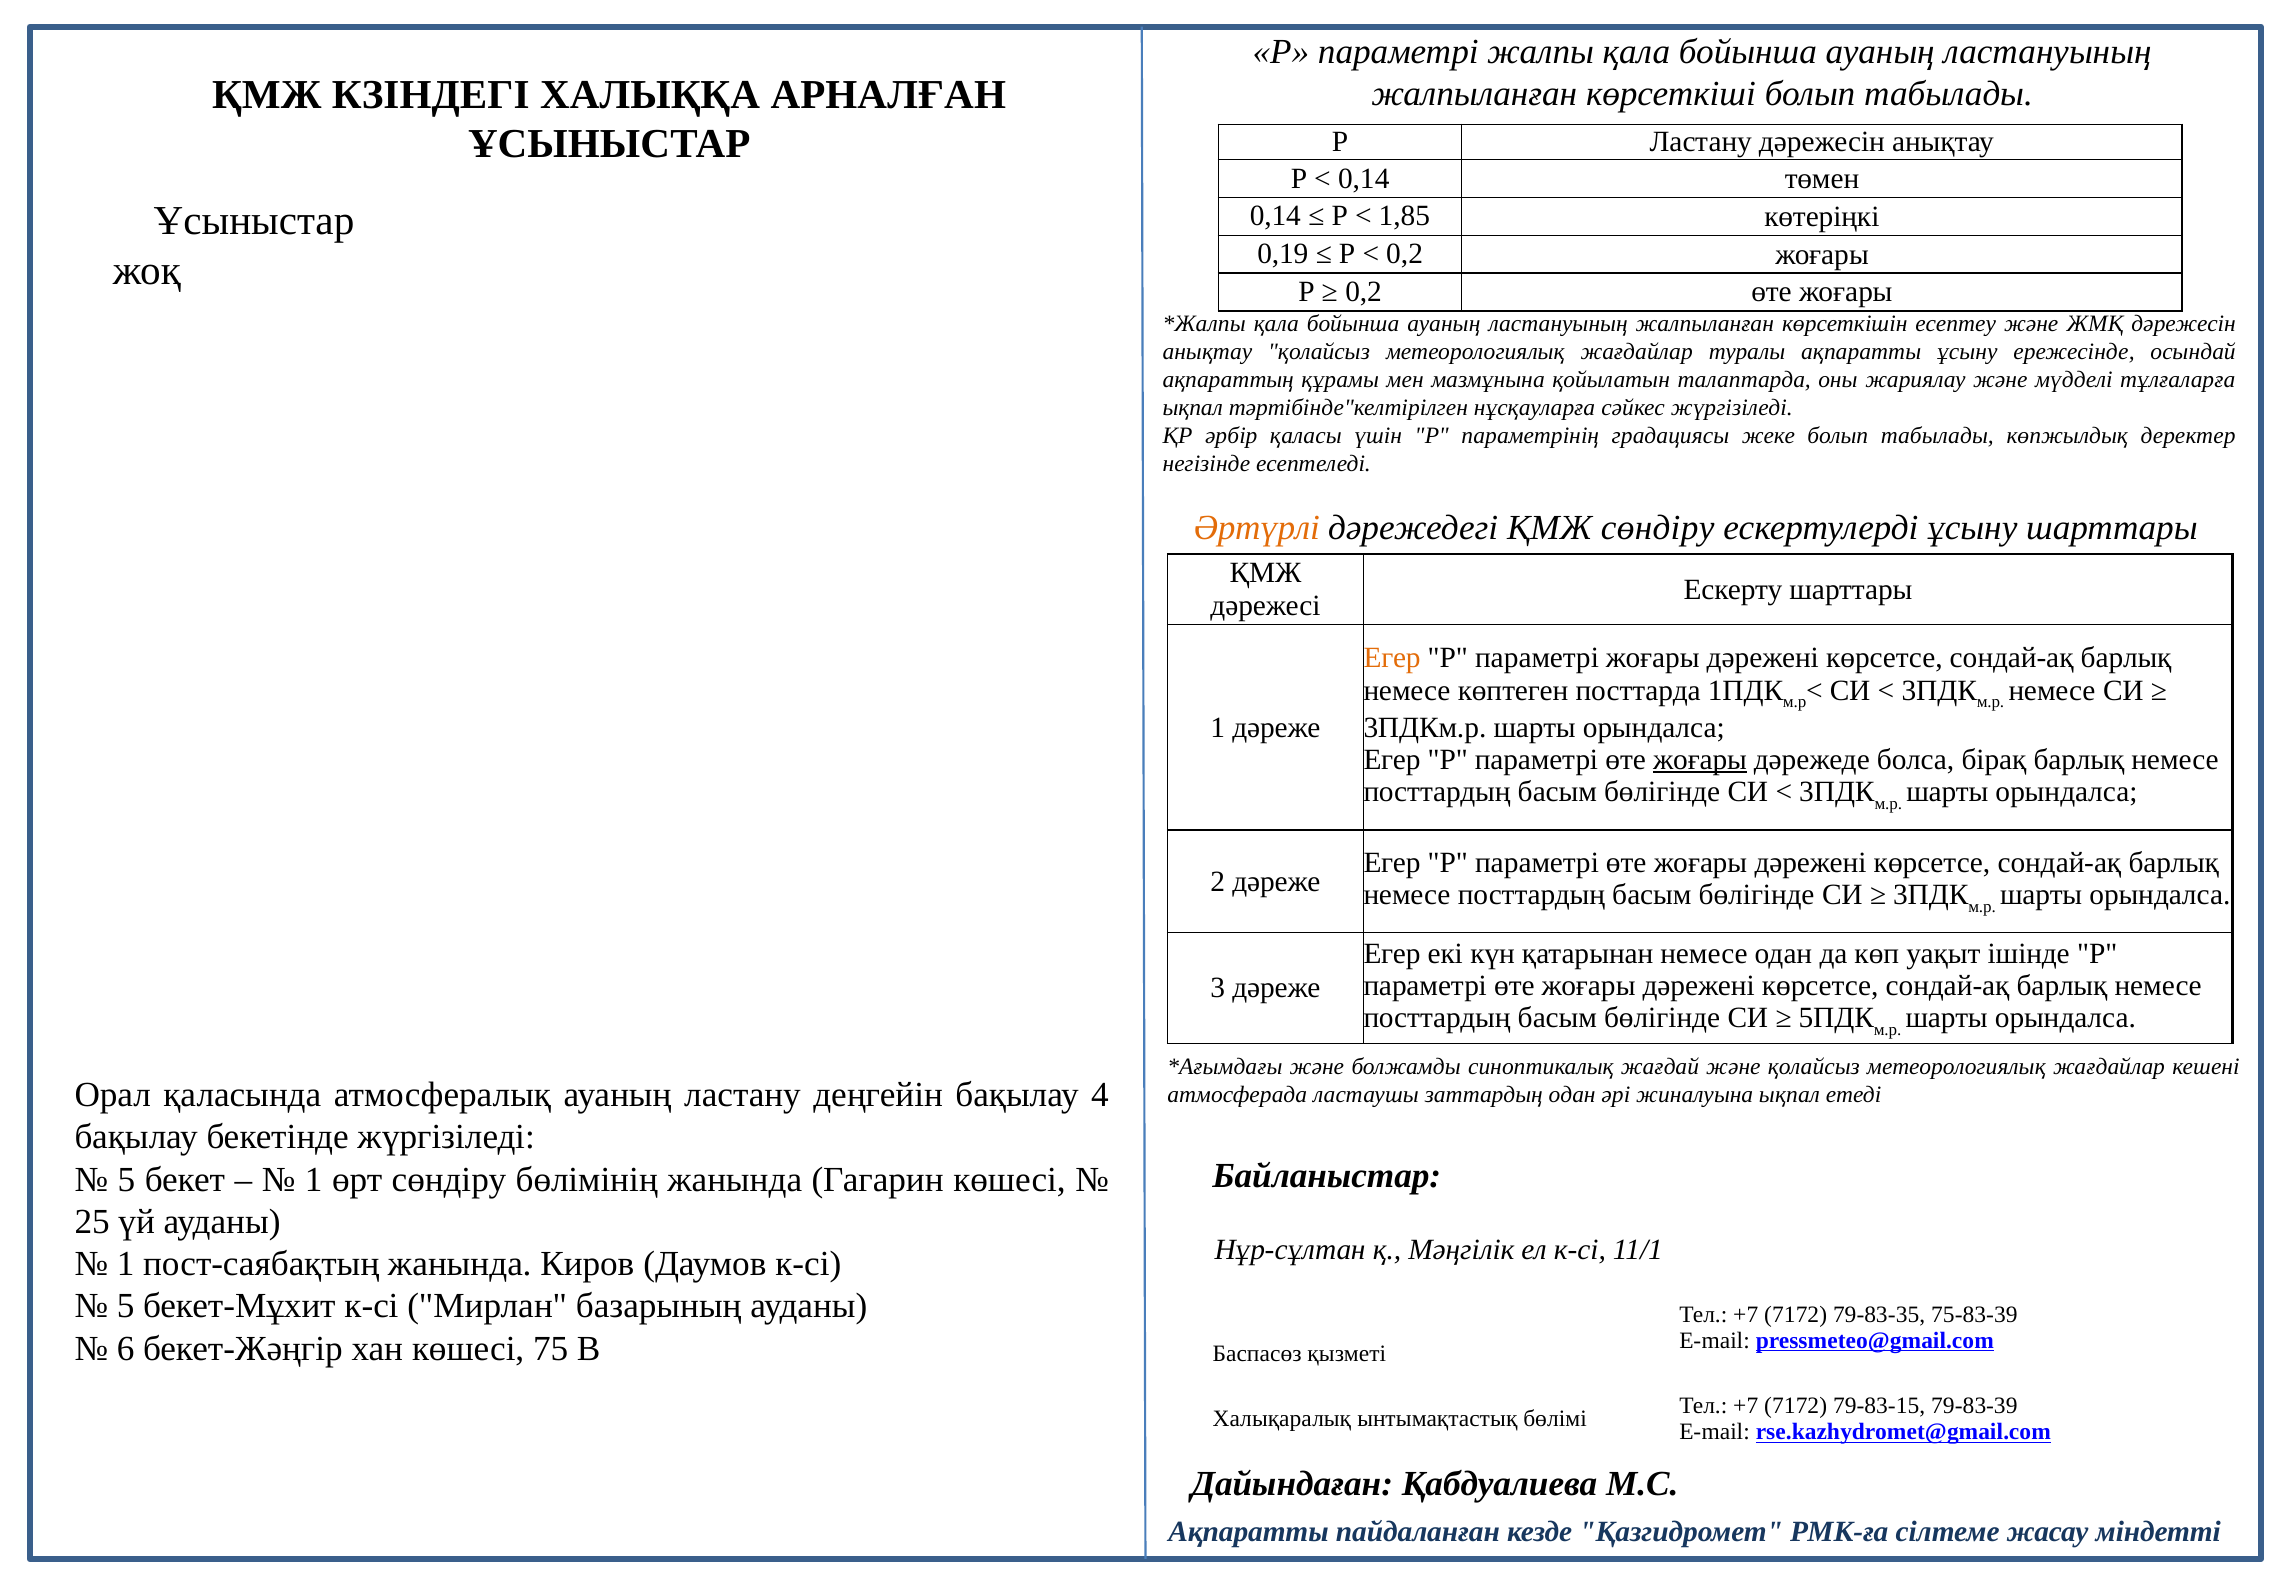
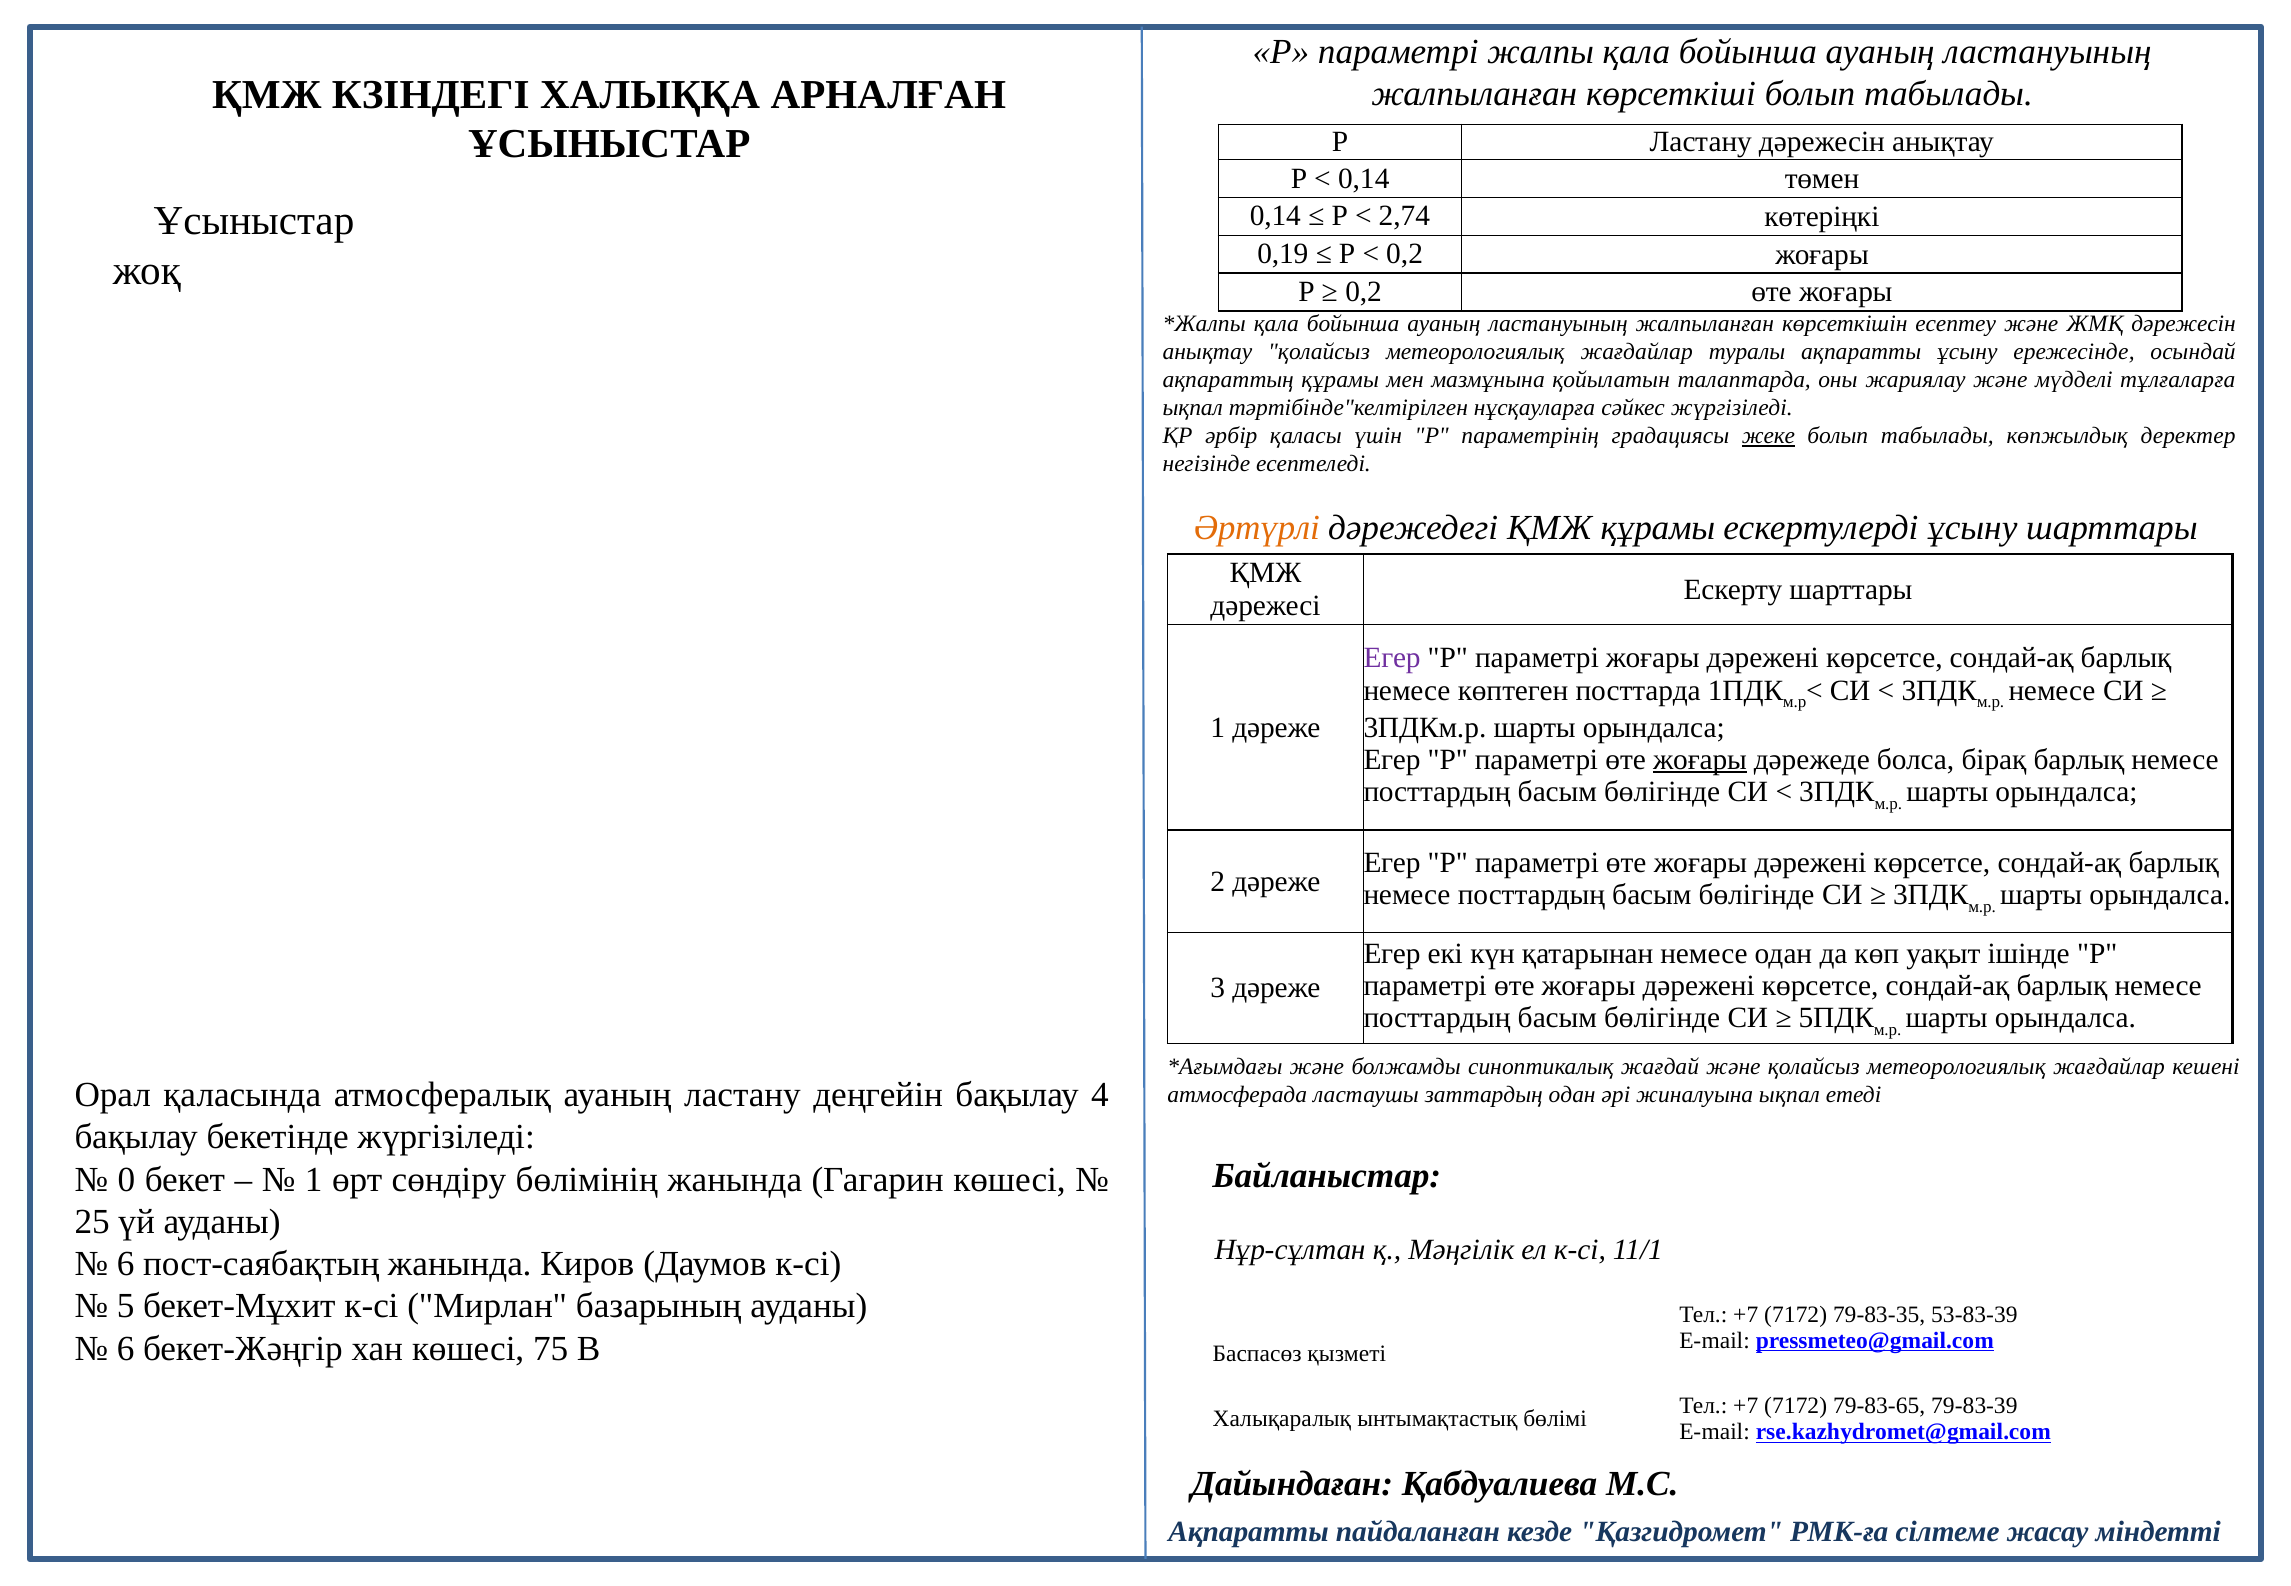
1,85: 1,85 -> 2,74
жеке underline: none -> present
ҚМЖ сөндіру: сөндіру -> құрамы
Егер at (1392, 658) colour: orange -> purple
5 at (126, 1179): 5 -> 0
1 at (126, 1264): 1 -> 6
75-83-39: 75-83-39 -> 53-83-39
79-83-15: 79-83-15 -> 79-83-65
